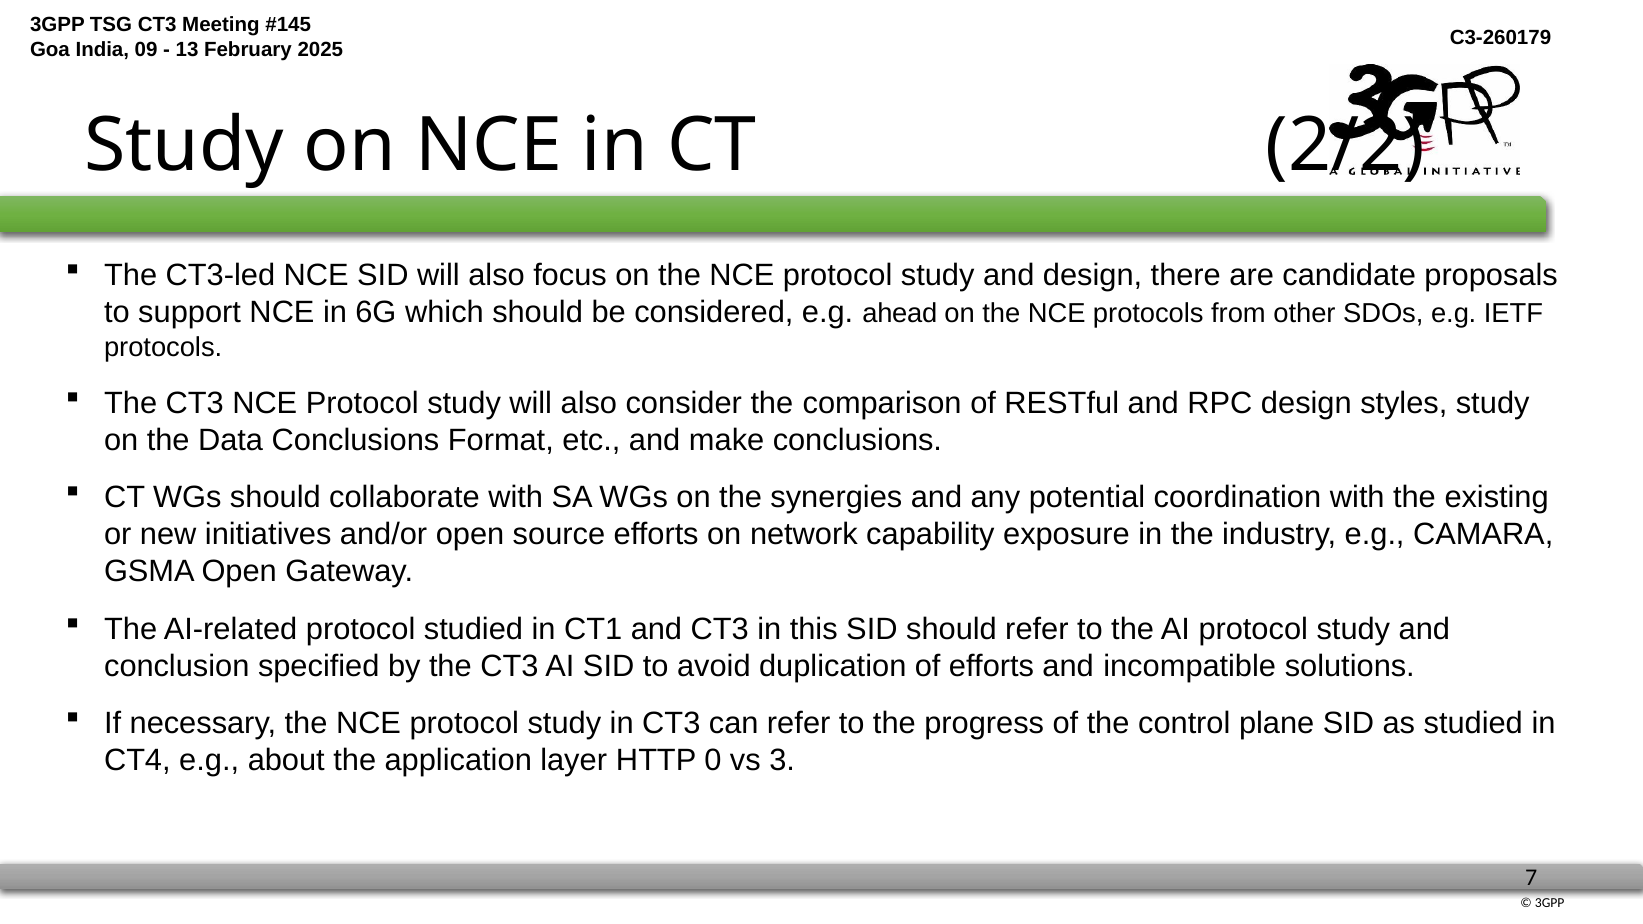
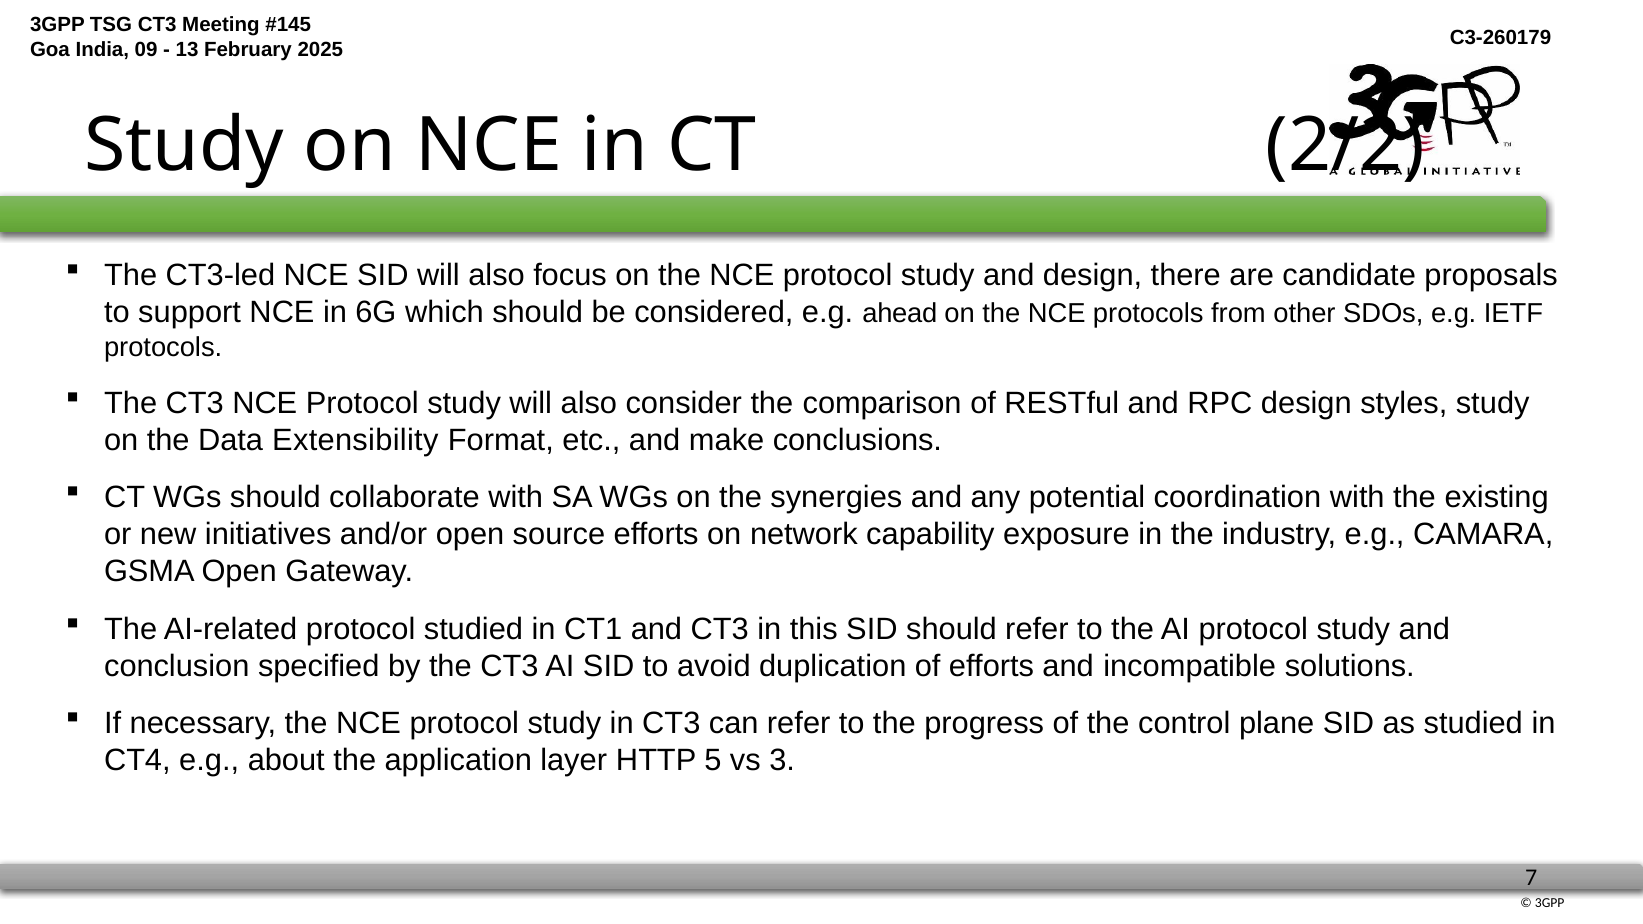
Data Conclusions: Conclusions -> Extensibility
0: 0 -> 5
